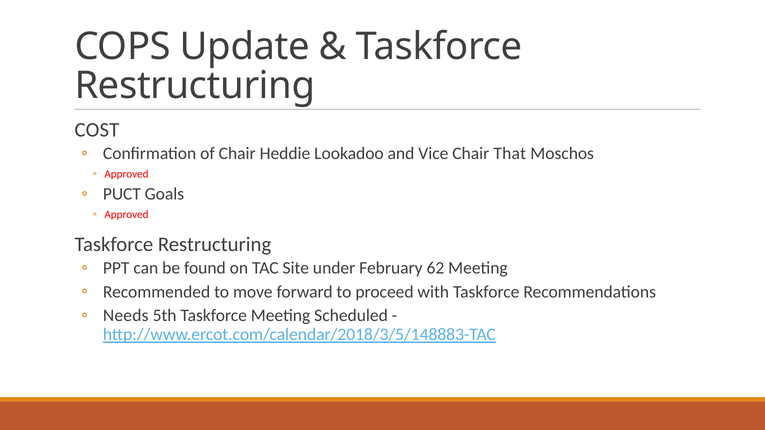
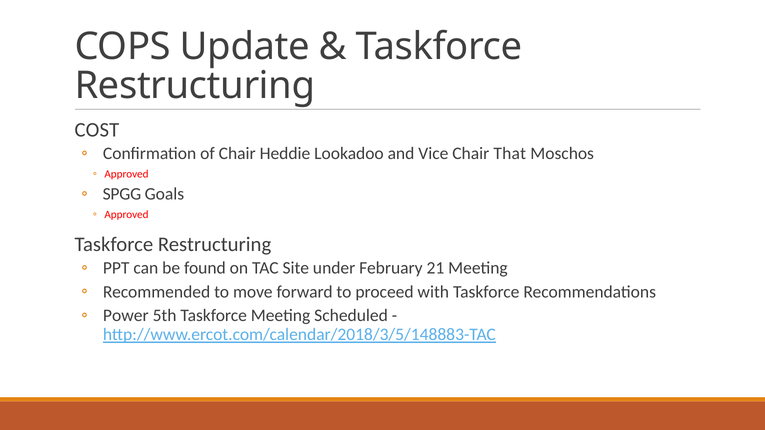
PUCT: PUCT -> SPGG
62: 62 -> 21
Needs: Needs -> Power
